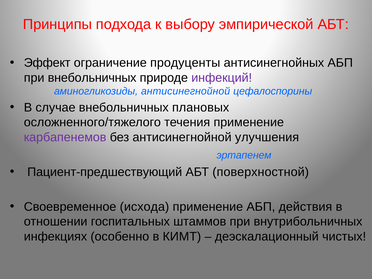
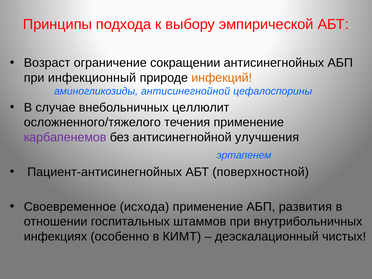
Эффект: Эффект -> Возраст
продуценты: продуценты -> сокращении
при внебольничных: внебольничных -> инфекционный
инфекций colour: purple -> orange
плановых: плановых -> целлюлит
Пациент-предшествующий: Пациент-предшествующий -> Пациент-антисинегнойных
действия: действия -> развития
